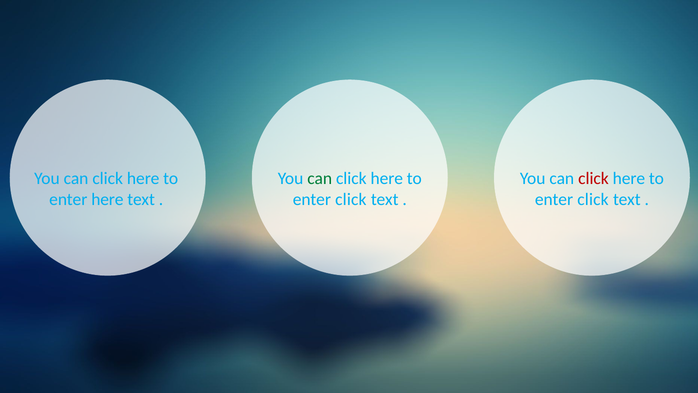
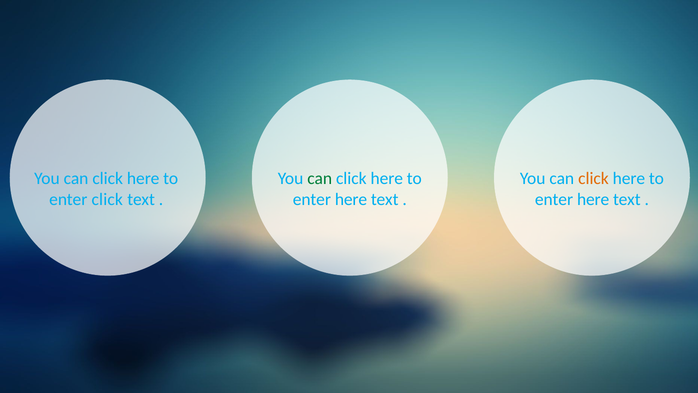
click at (593, 179) colour: red -> orange
enter here: here -> click
click at (351, 199): click -> here
click at (593, 199): click -> here
